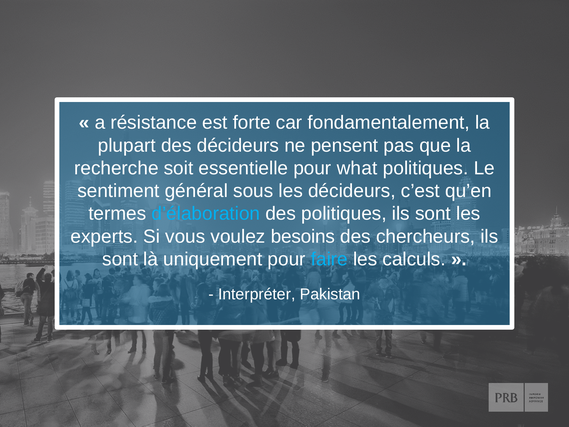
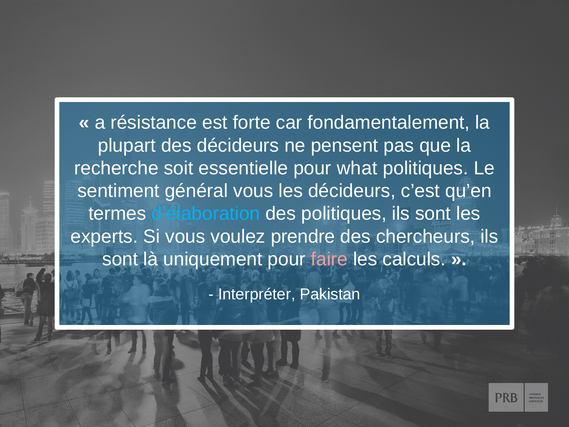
général sous: sous -> vous
besoins: besoins -> prendre
faire colour: light blue -> pink
